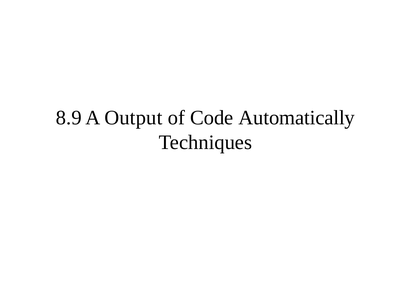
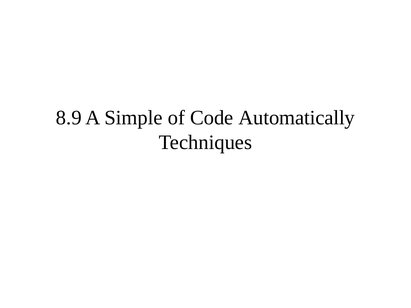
Output: Output -> Simple
